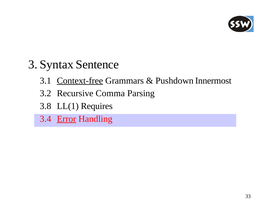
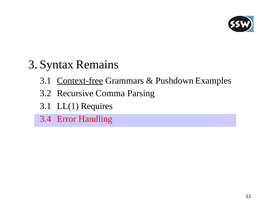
Sentence: Sentence -> Remains
Innermost: Innermost -> Examples
3.8 at (45, 106): 3.8 -> 3.1
Error underline: present -> none
